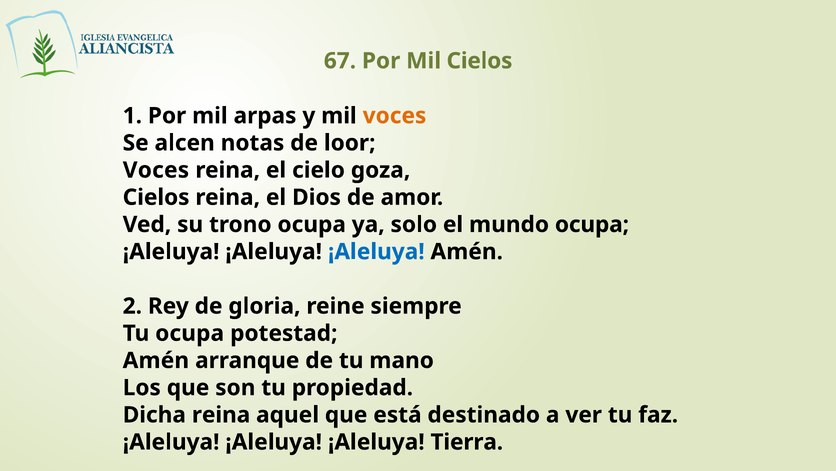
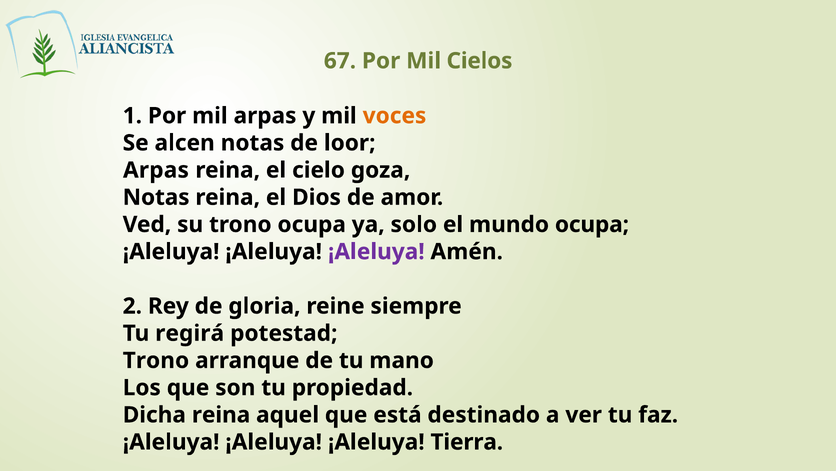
Voces at (156, 170): Voces -> Arpas
Cielos at (156, 197): Cielos -> Notas
¡Aleluya at (376, 251) colour: blue -> purple
Tu ocupa: ocupa -> regirá
Amén at (156, 360): Amén -> Trono
